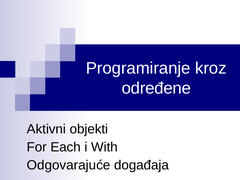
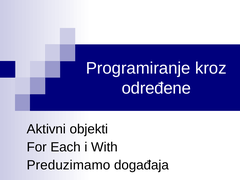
Odgovarajuće: Odgovarajuće -> Preduzimamo
